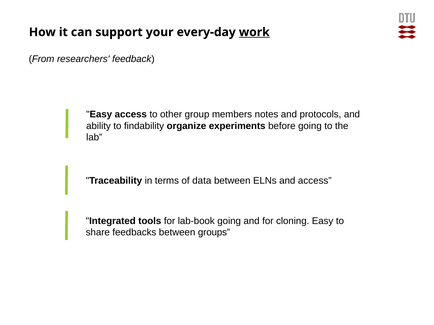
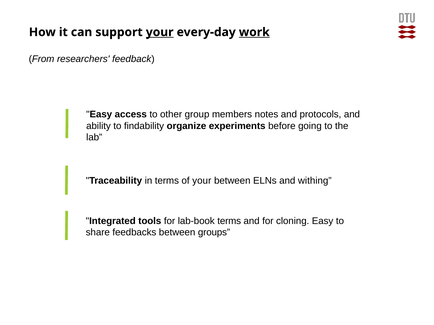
your at (160, 32) underline: none -> present
of data: data -> your
and access: access -> withing
lab-book going: going -> terms
